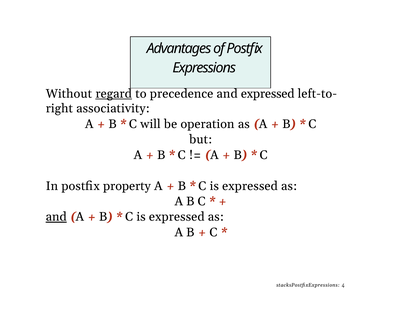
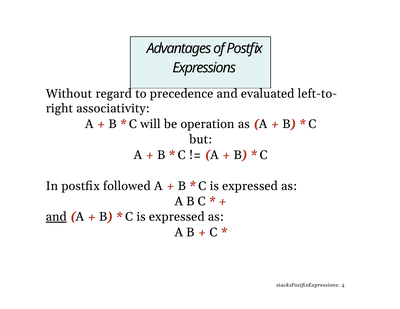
regard underline: present -> none
and expressed: expressed -> evaluated
property: property -> followed
